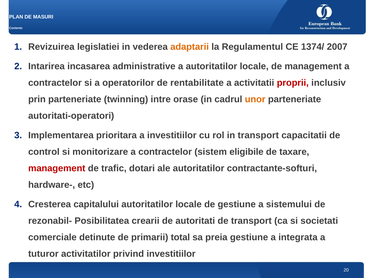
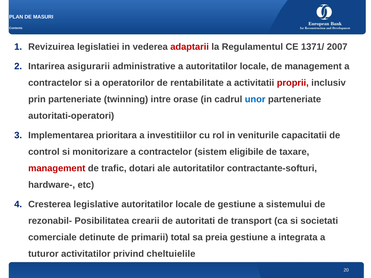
adaptarii colour: orange -> red
1374/: 1374/ -> 1371/
incasarea: incasarea -> asigurarii
unor colour: orange -> blue
in transport: transport -> veniturile
capitalului: capitalului -> legislative
privind investitiilor: investitiilor -> cheltuielile
